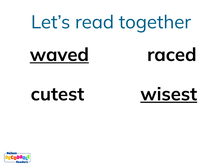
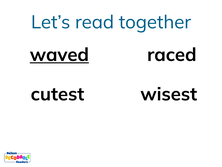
wisest underline: present -> none
